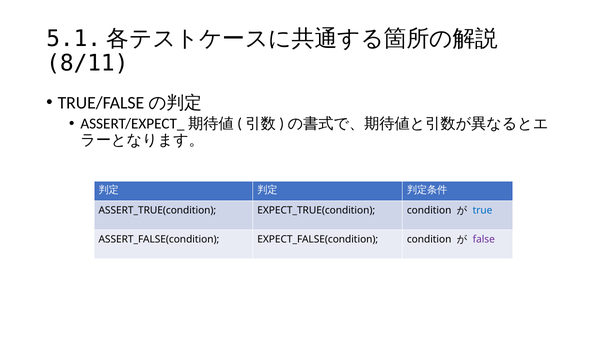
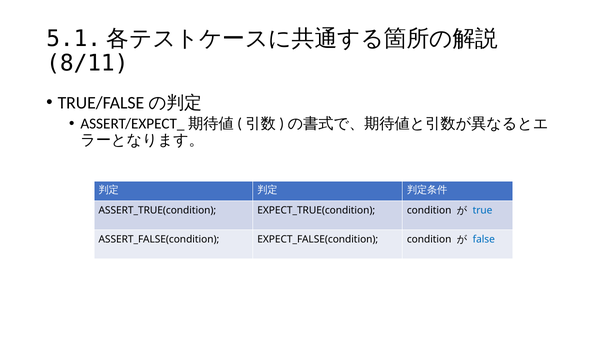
false colour: purple -> blue
